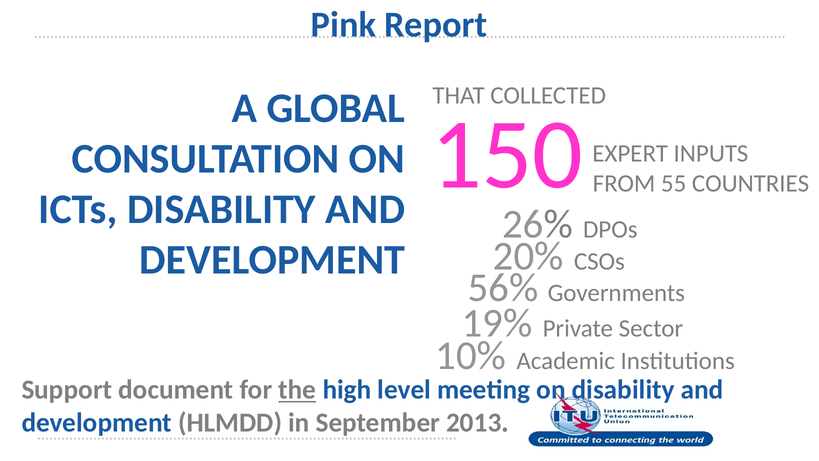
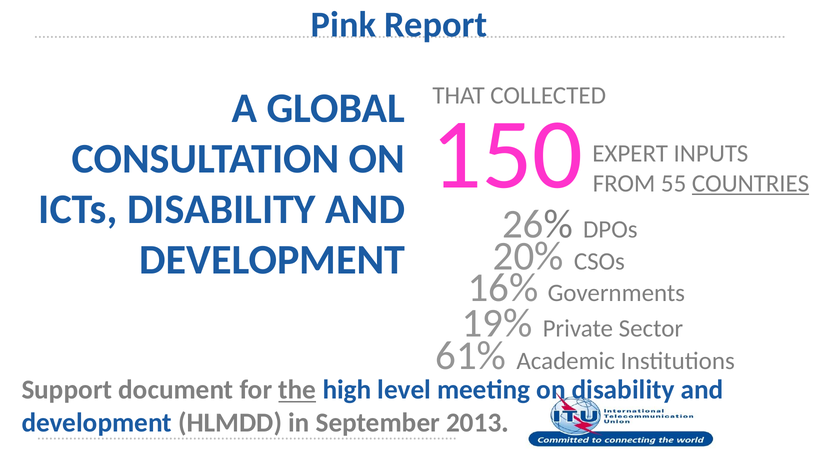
COUNTRIES underline: none -> present
56%: 56% -> 16%
10%: 10% -> 61%
